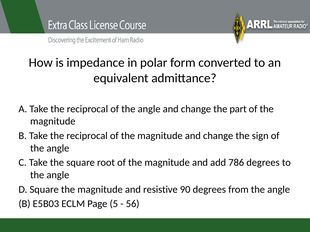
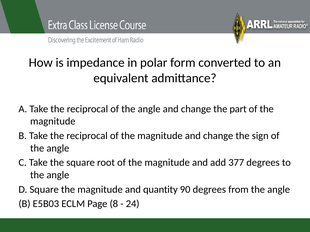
786: 786 -> 377
resistive: resistive -> quantity
5: 5 -> 8
56: 56 -> 24
